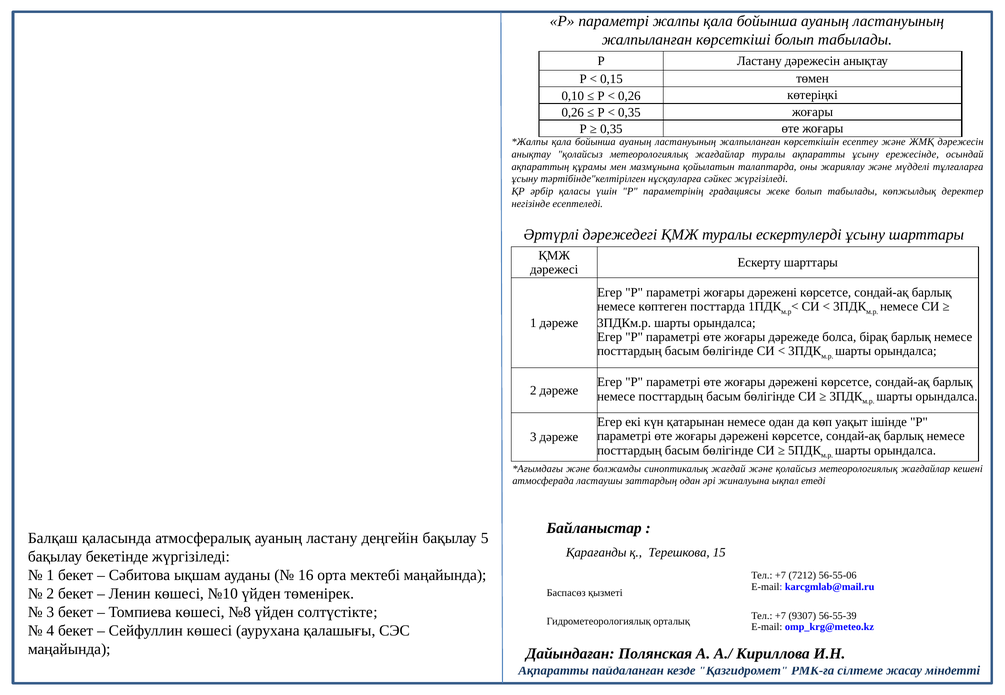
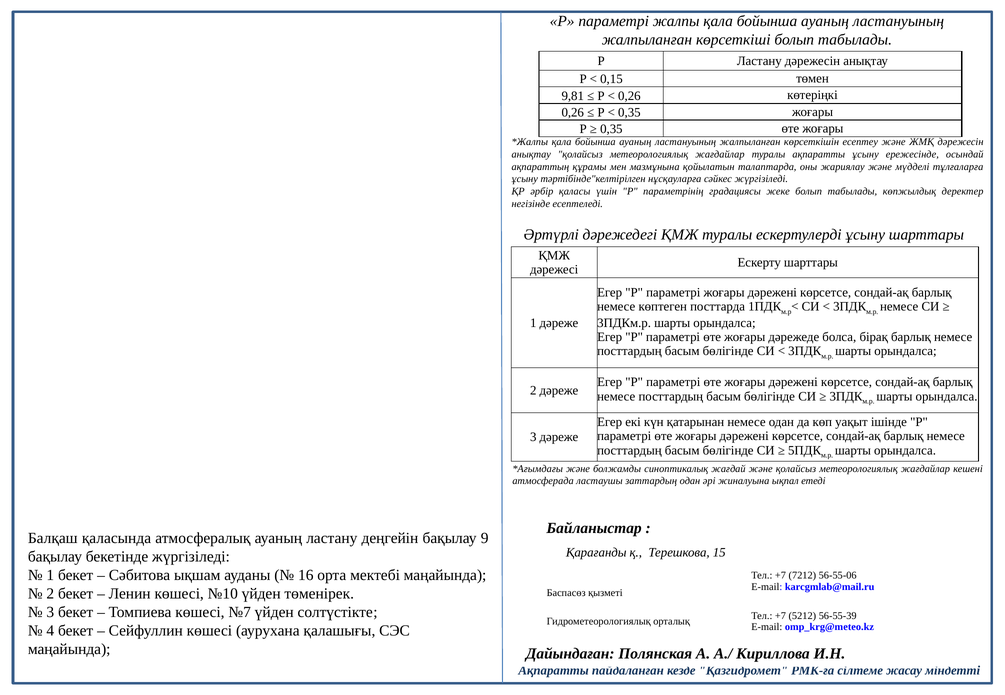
0,10: 0,10 -> 9,81
5: 5 -> 9
№8: №8 -> №7
9307: 9307 -> 5212
